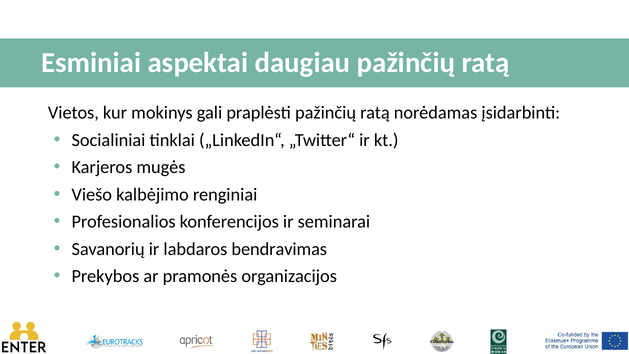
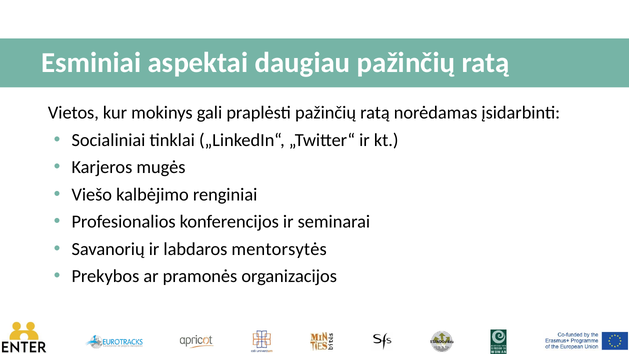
bendravimas: bendravimas -> mentorsytės
